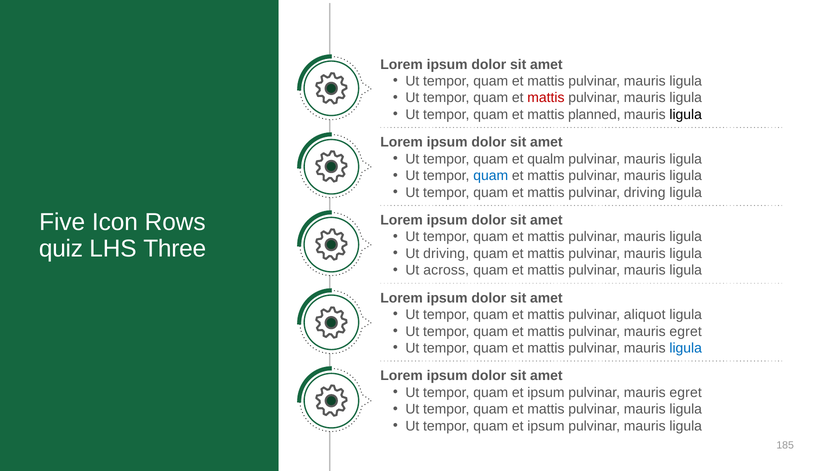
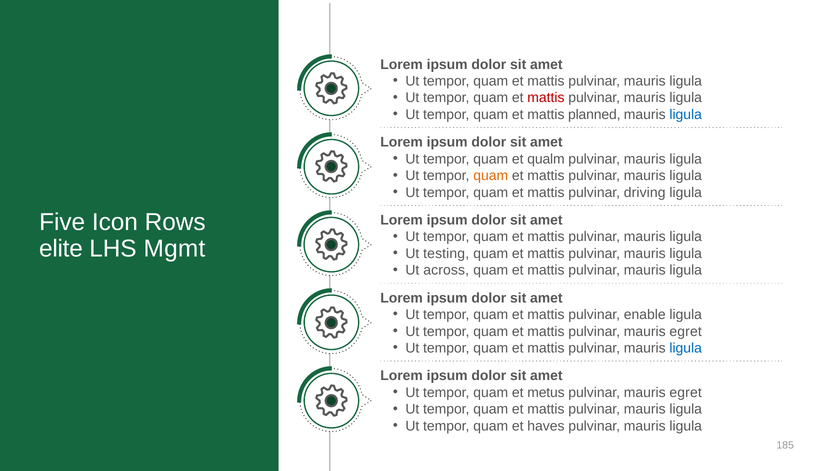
ligula at (686, 115) colour: black -> blue
quam at (491, 176) colour: blue -> orange
quiz: quiz -> elite
Three: Three -> Mgmt
Ut driving: driving -> testing
aliquot: aliquot -> enable
ipsum at (546, 392): ipsum -> metus
ipsum at (546, 426): ipsum -> haves
